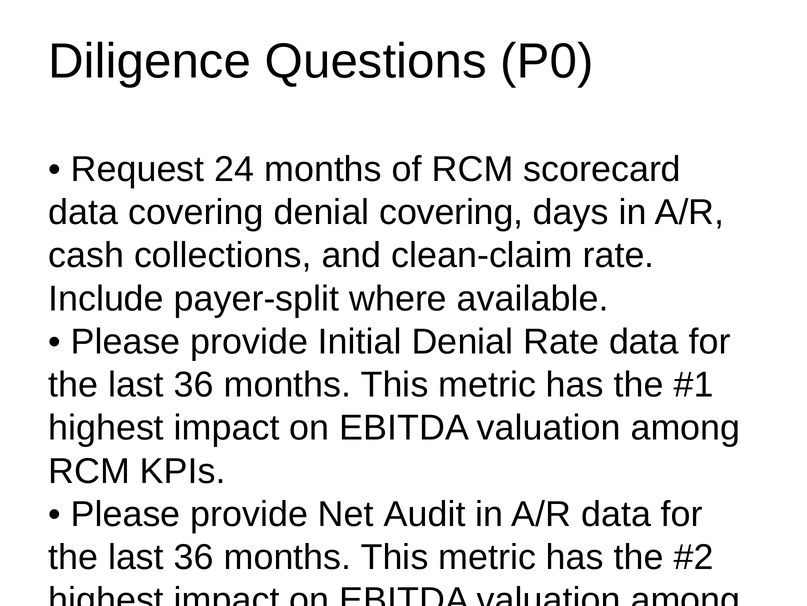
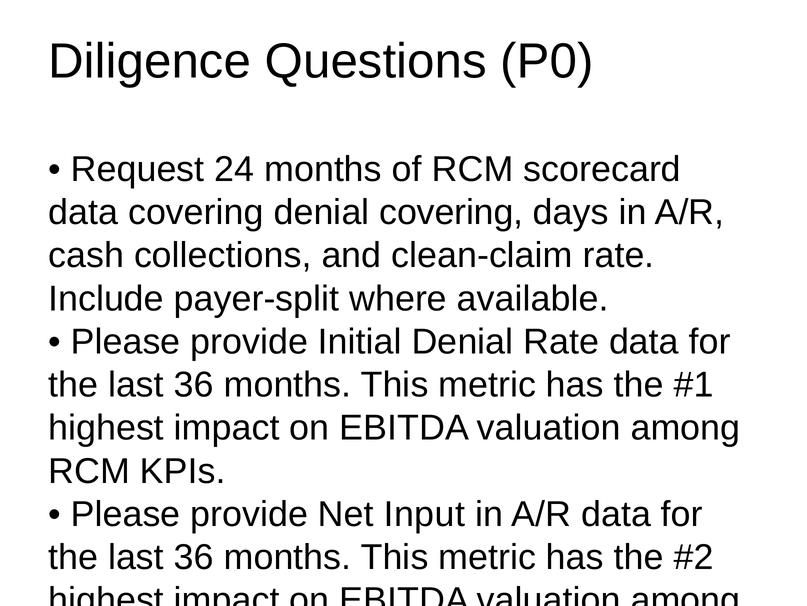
Audit: Audit -> Input
